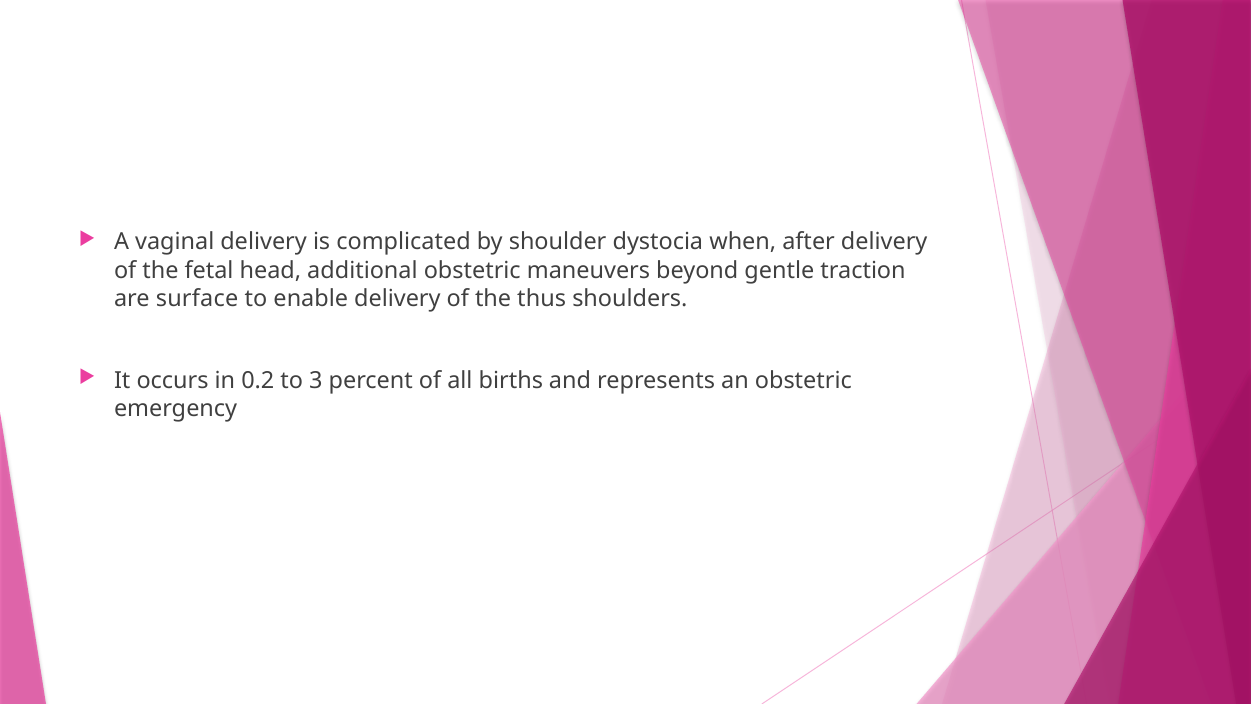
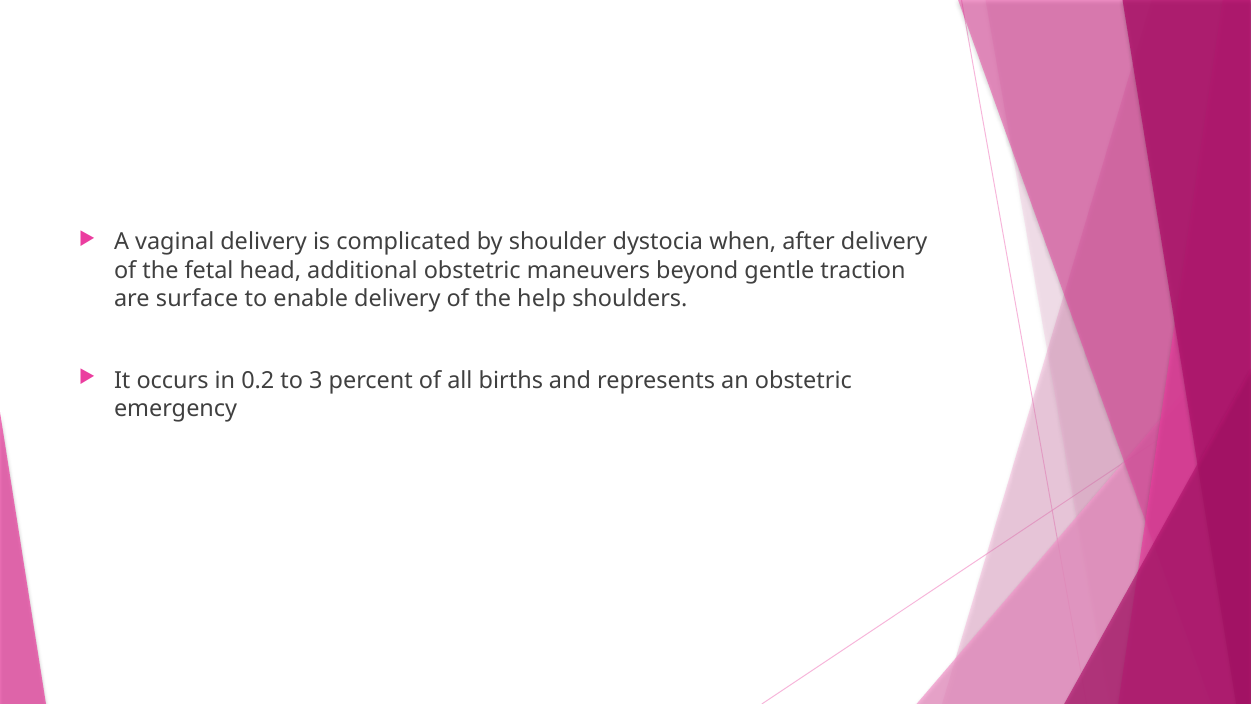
thus: thus -> help
